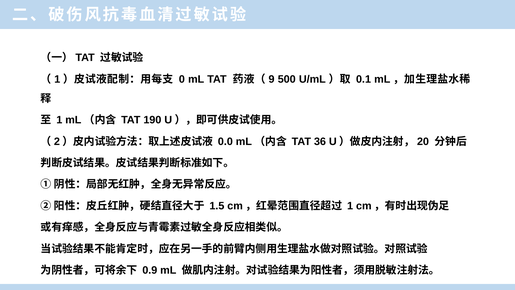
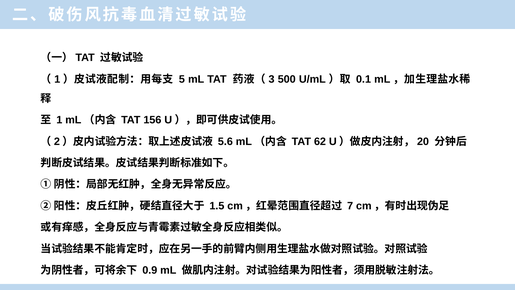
0: 0 -> 5
9: 9 -> 3
190: 190 -> 156
0.0: 0.0 -> 5.6
36: 36 -> 62
1 at (350, 206): 1 -> 7
